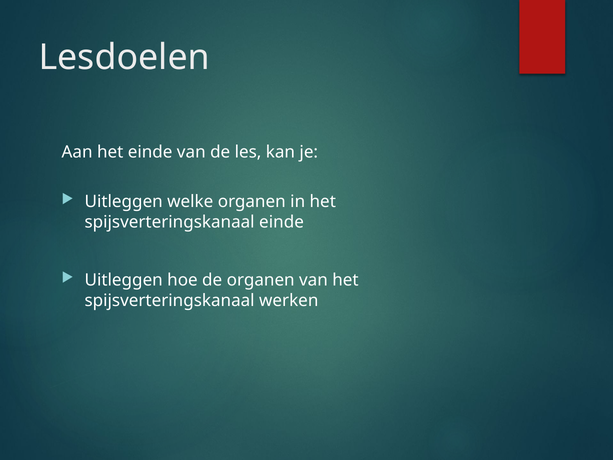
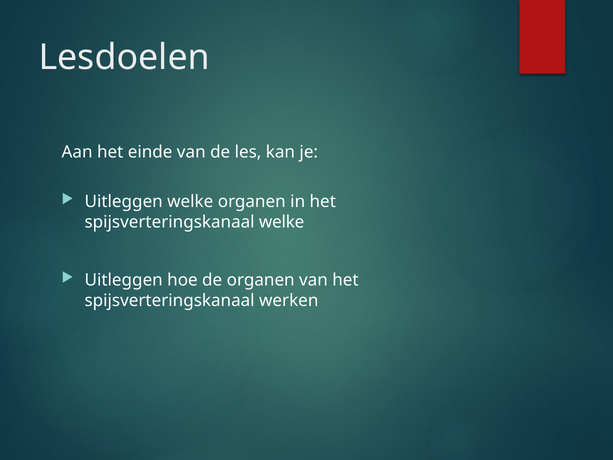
spijsverteringskanaal einde: einde -> welke
